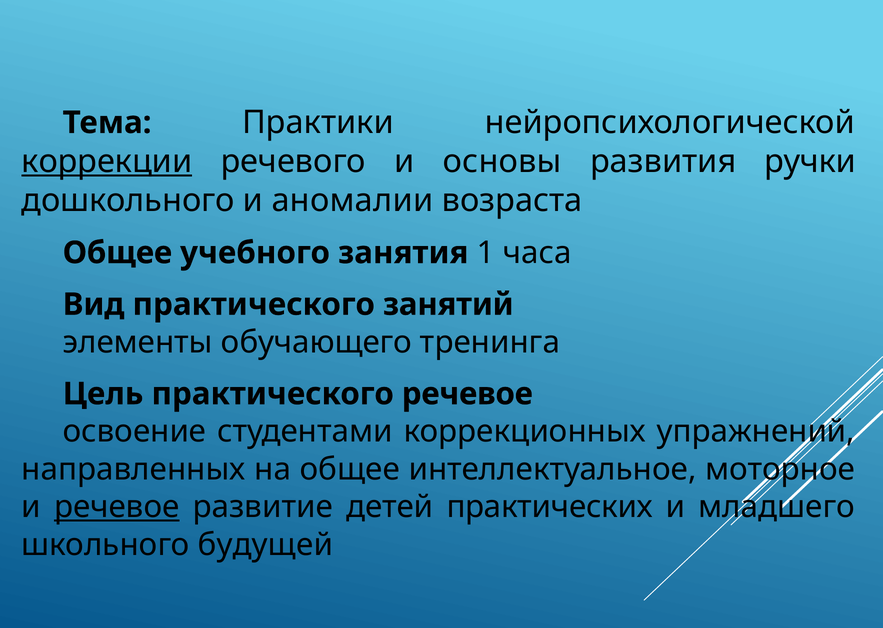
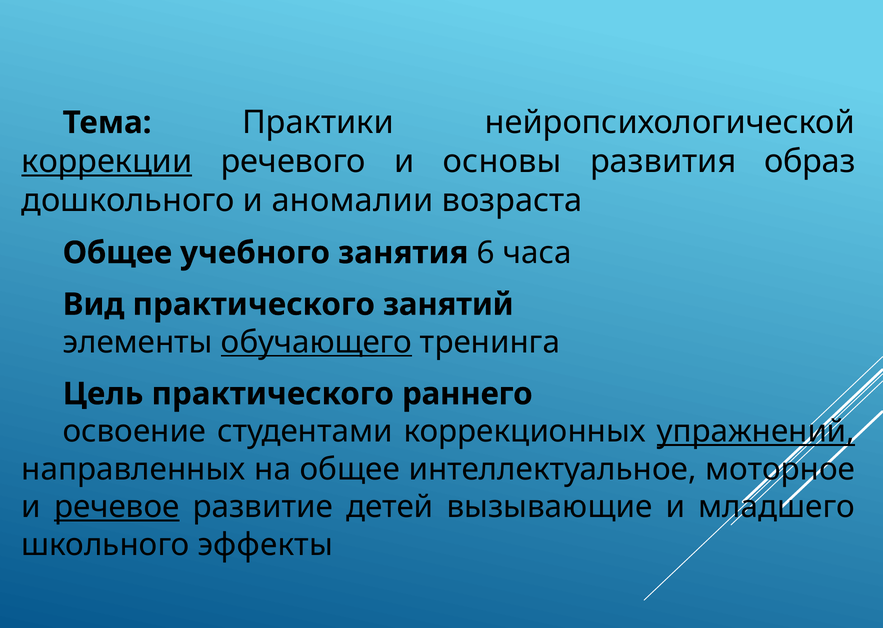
ручки: ручки -> образ
1: 1 -> 6
обучающего underline: none -> present
практического речевое: речевое -> раннего
упражнений underline: none -> present
практических: практических -> вызывающие
будущей: будущей -> эффекты
